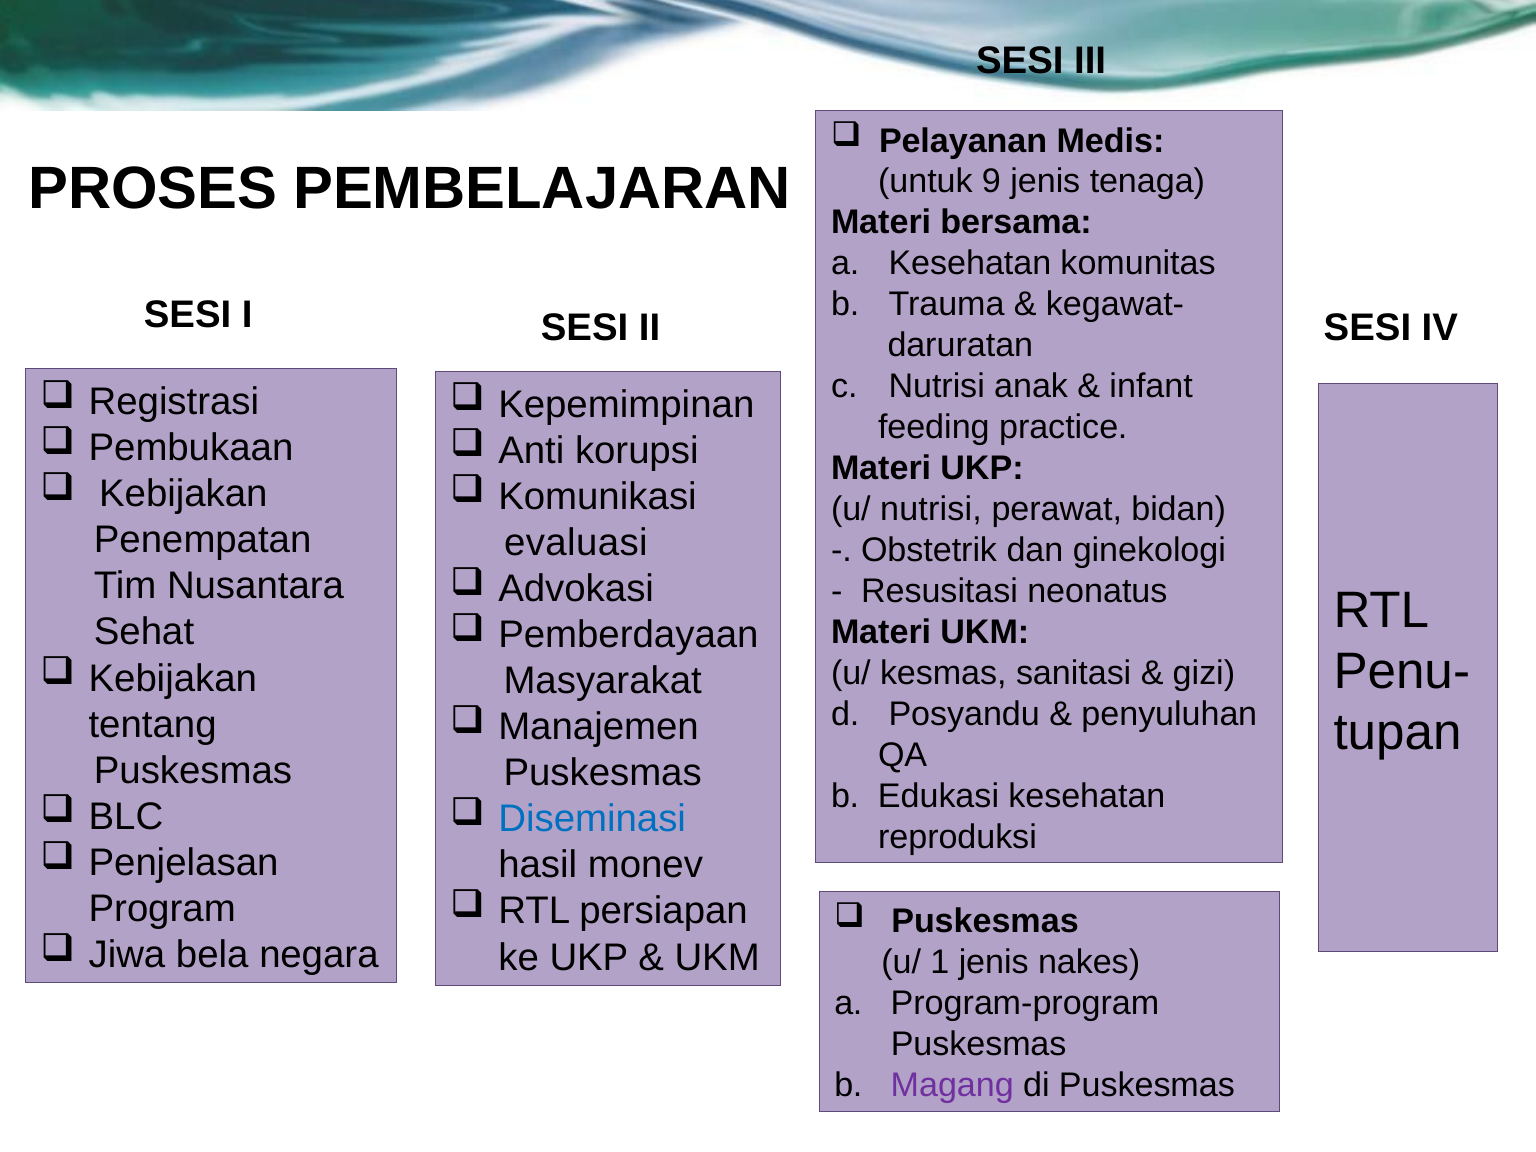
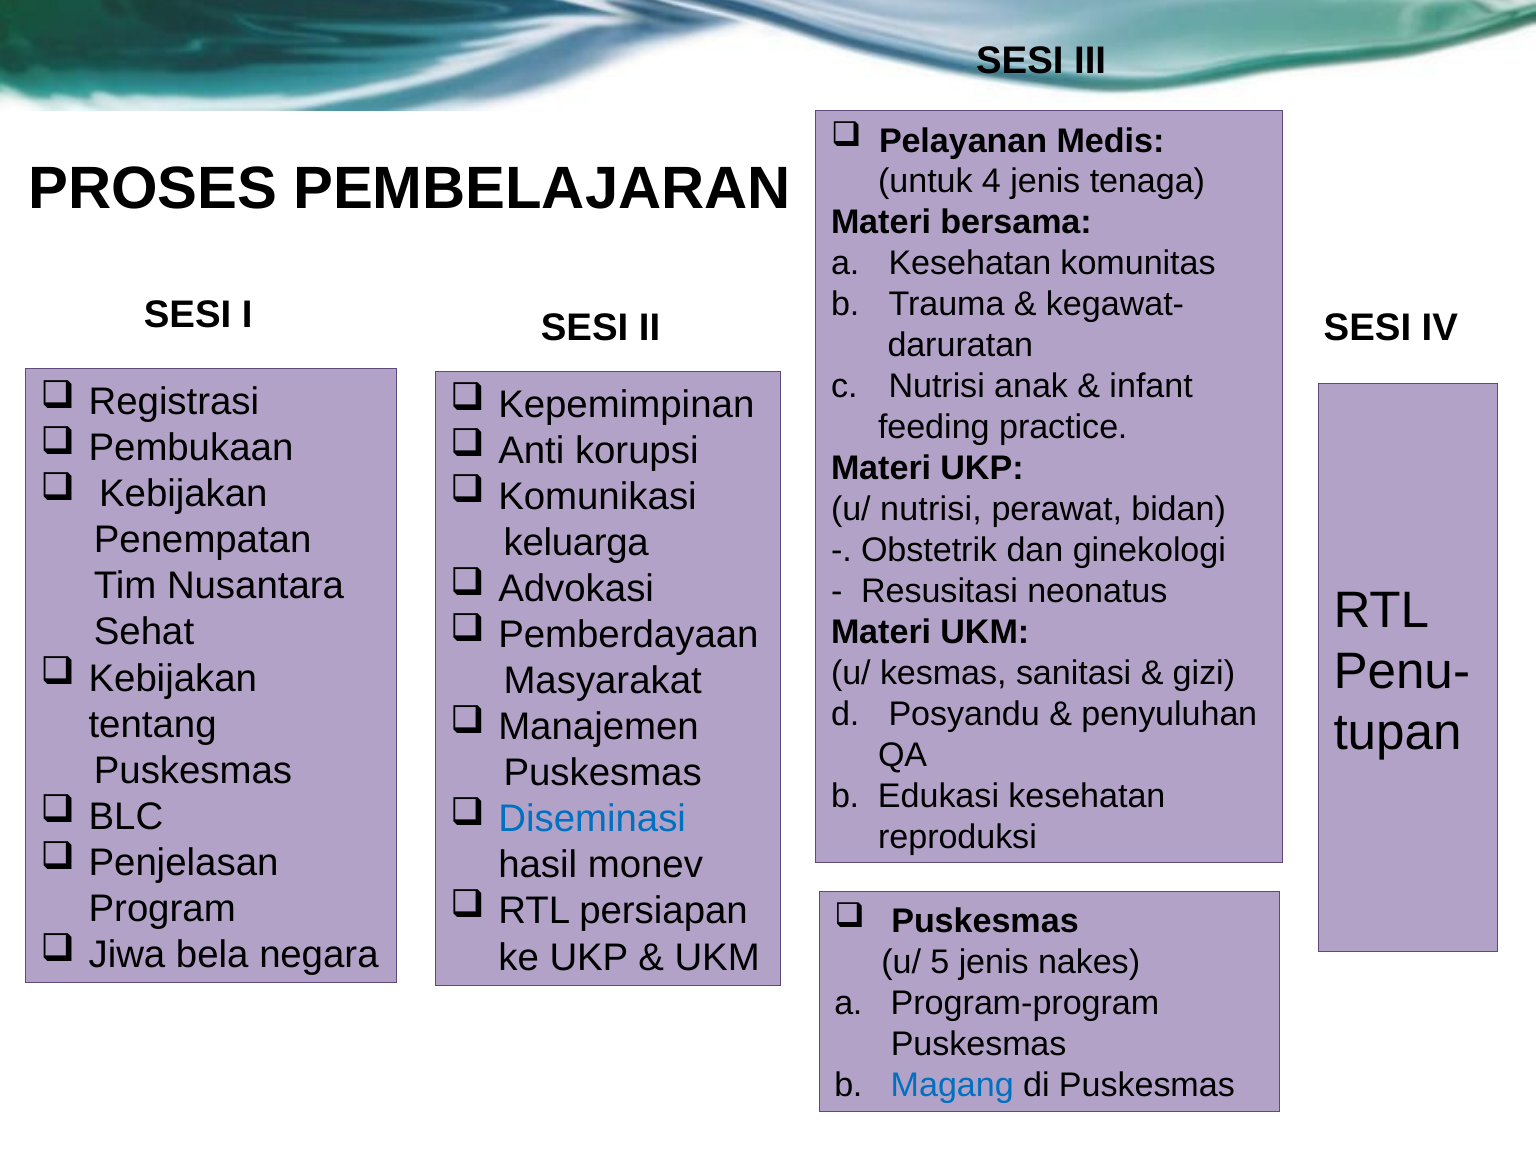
9: 9 -> 4
evaluasi: evaluasi -> keluarga
1: 1 -> 5
Magang colour: purple -> blue
